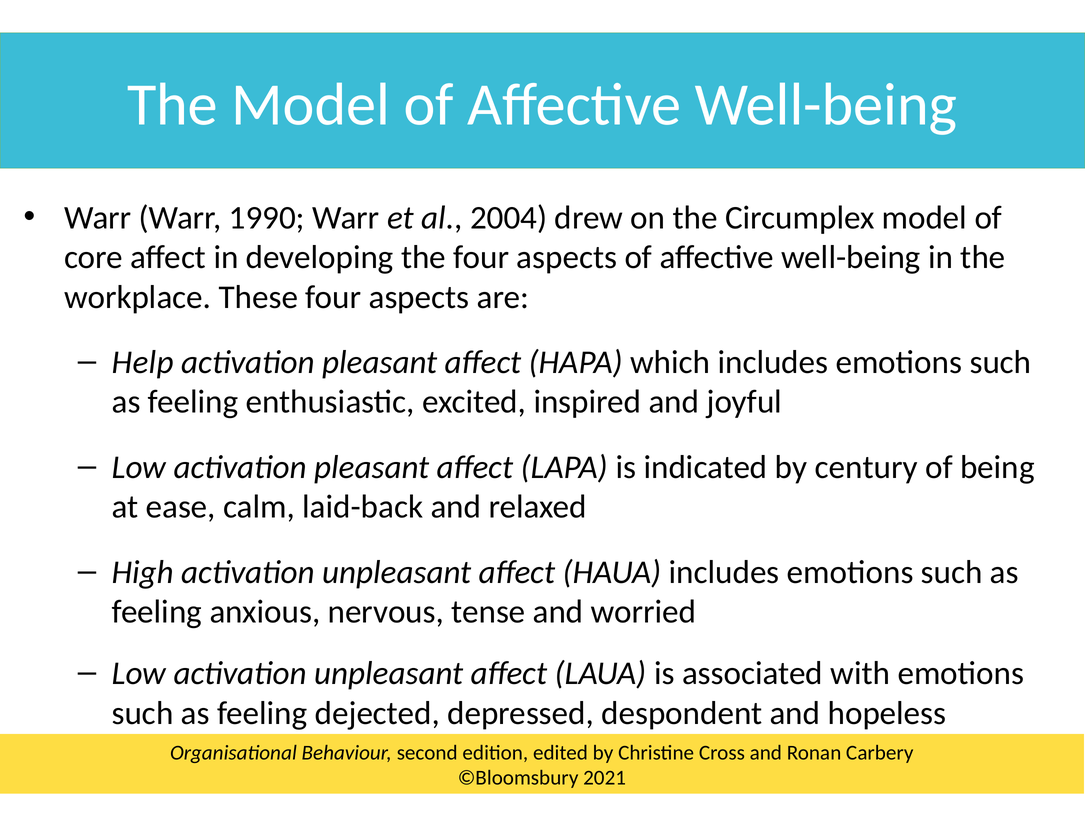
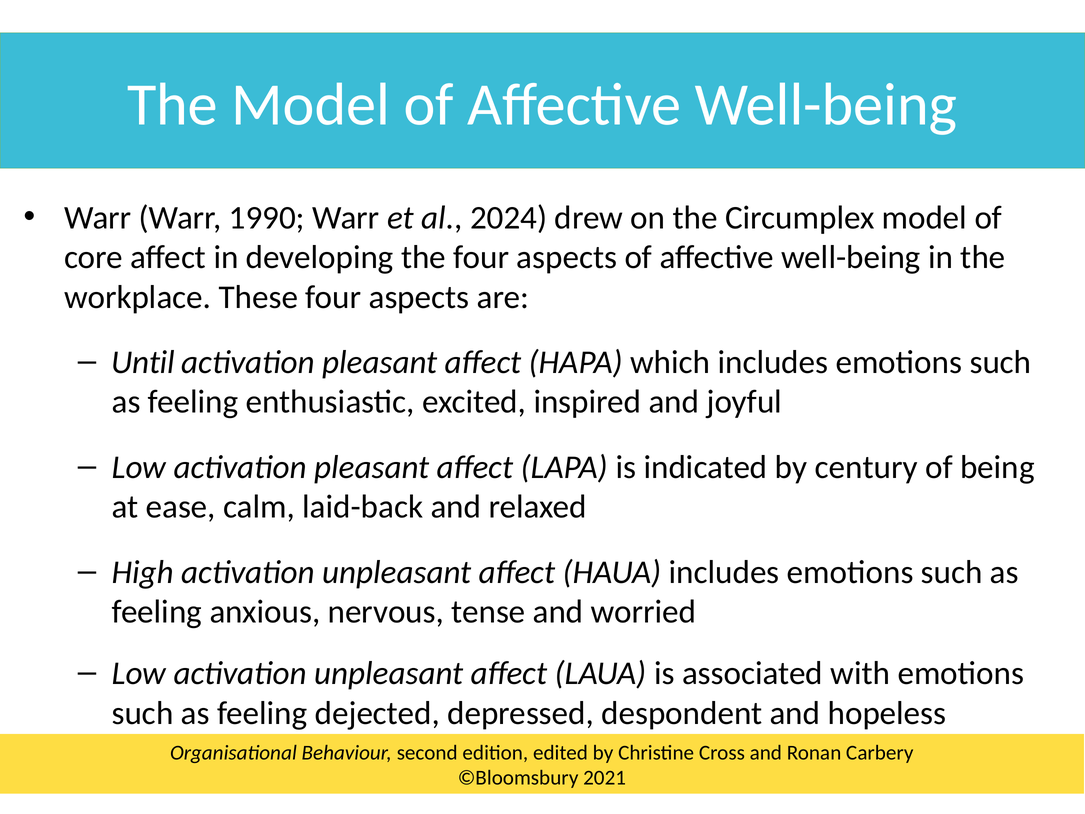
2004: 2004 -> 2024
Help: Help -> Until
